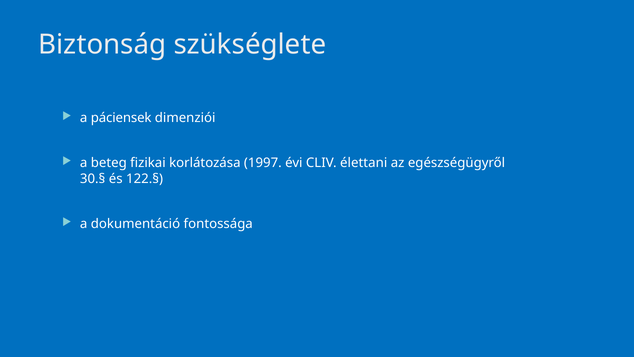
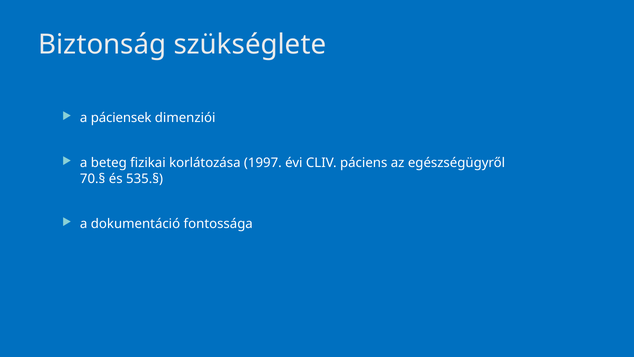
élettani: élettani -> páciens
30.§: 30.§ -> 70.§
122.§: 122.§ -> 535.§
